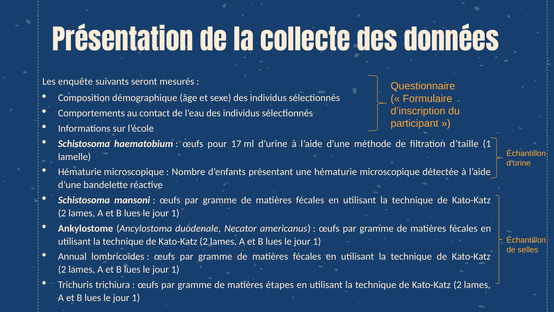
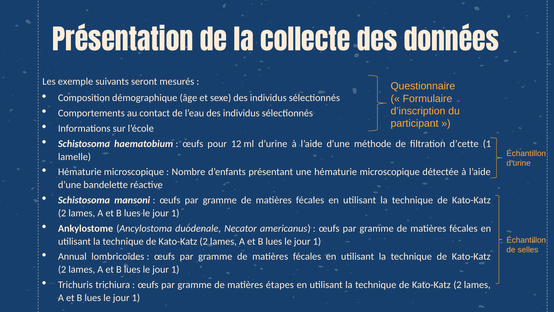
enquête: enquête -> exemple
17: 17 -> 12
d’taille: d’taille -> d’cette
